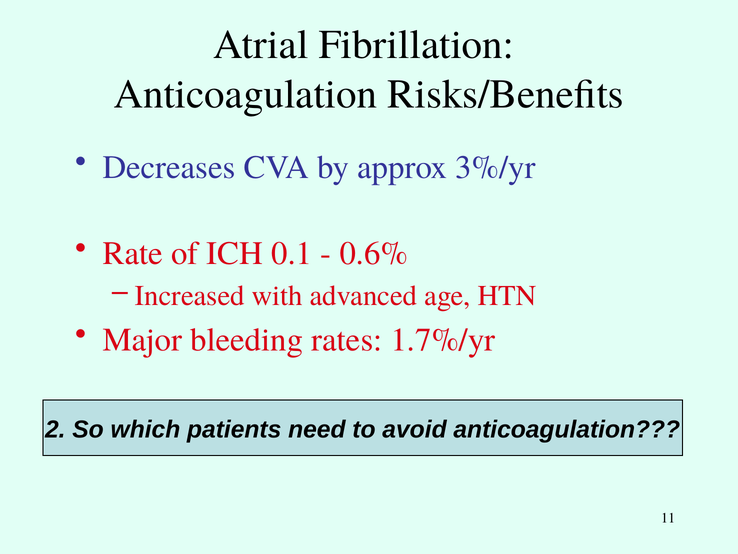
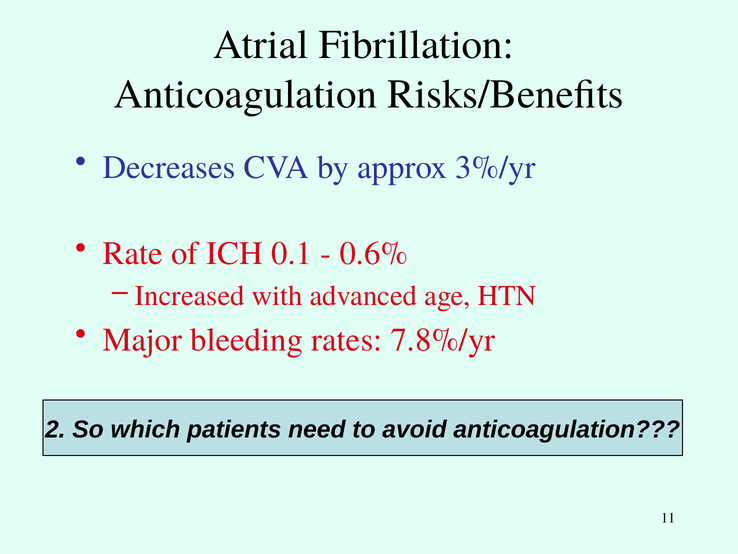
1.7%/yr: 1.7%/yr -> 7.8%/yr
